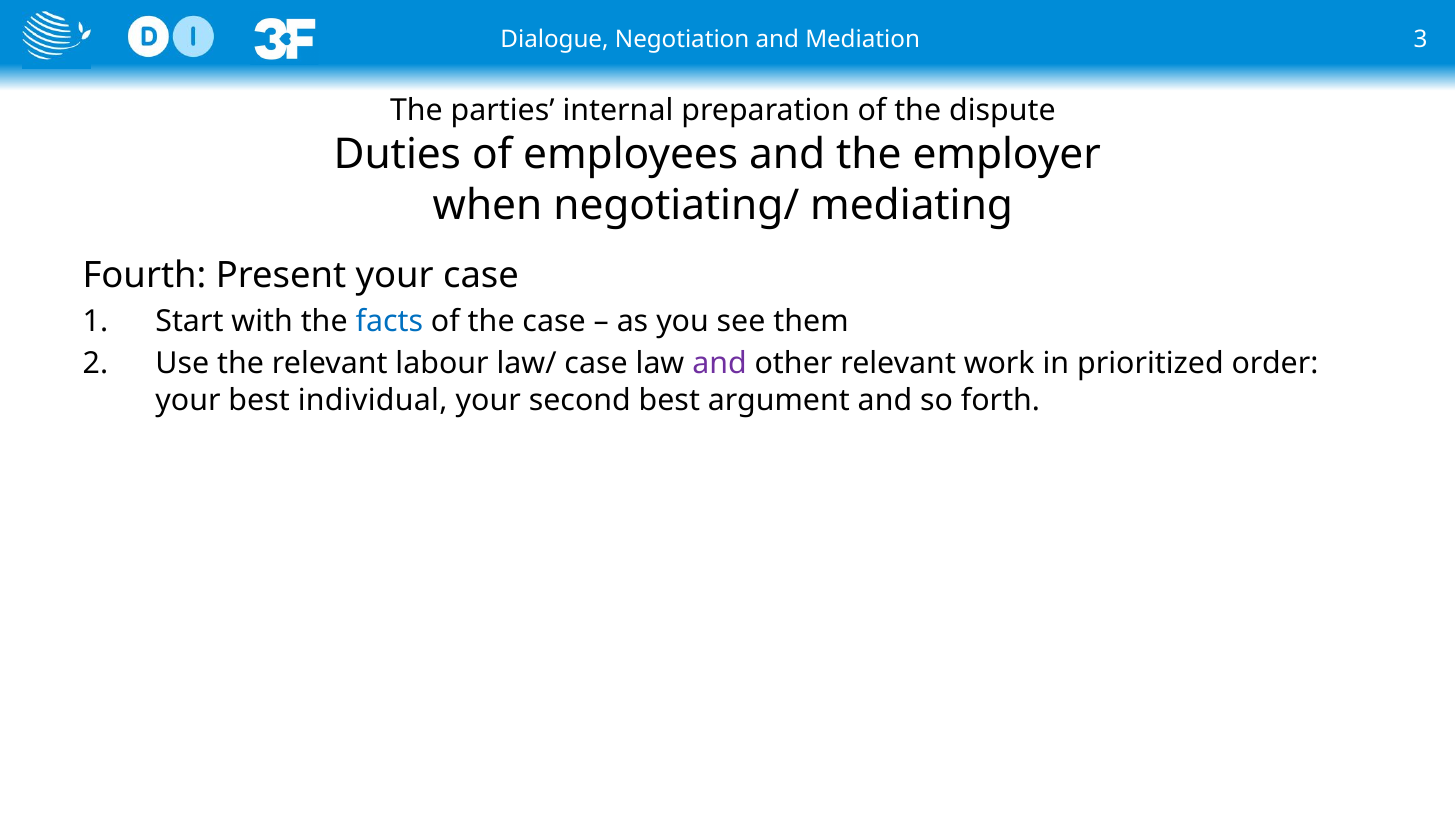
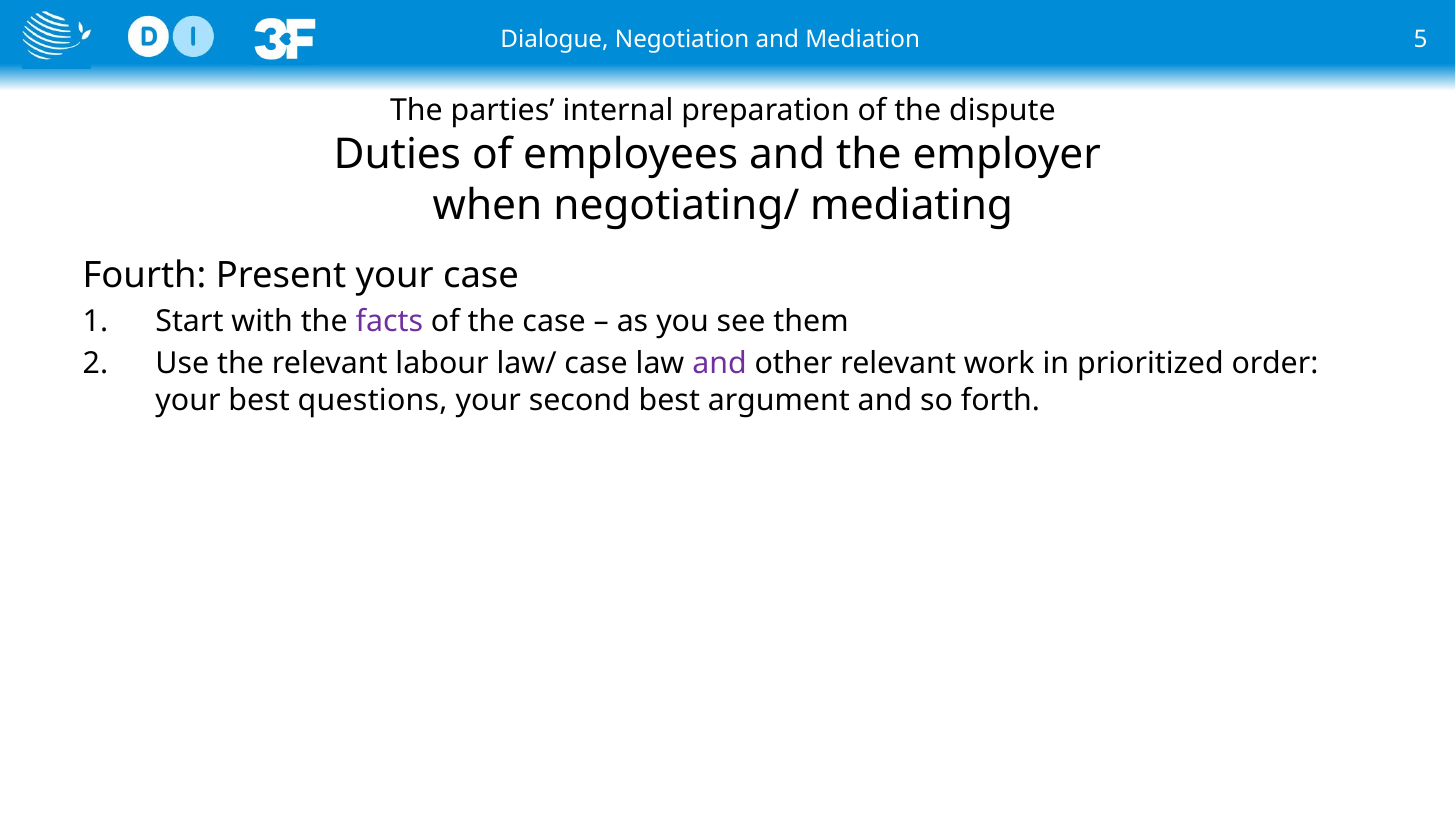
3: 3 -> 5
facts colour: blue -> purple
individual: individual -> questions
